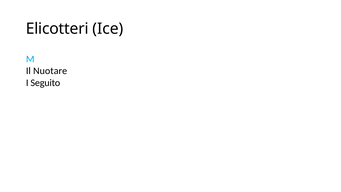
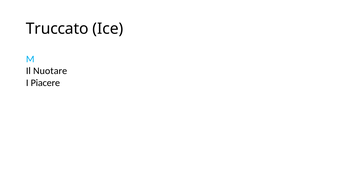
Elicotteri: Elicotteri -> Truccato
Seguito: Seguito -> Piacere
